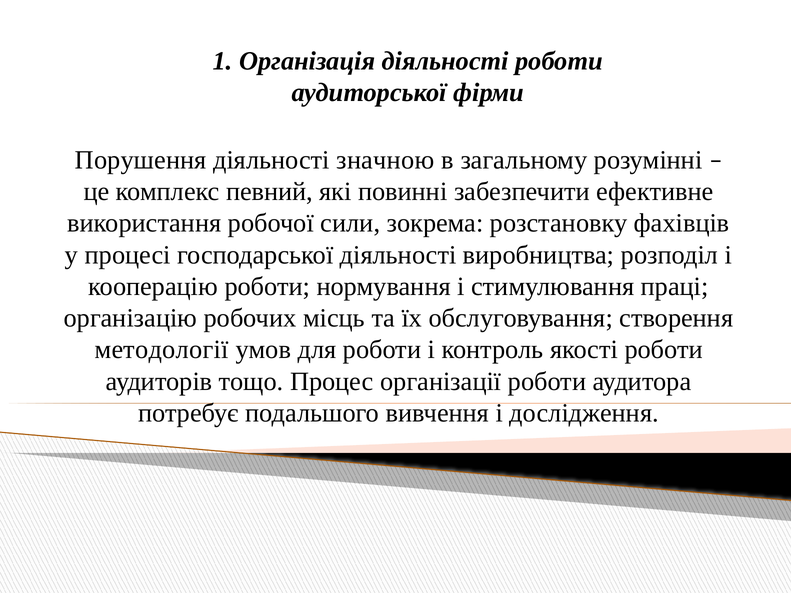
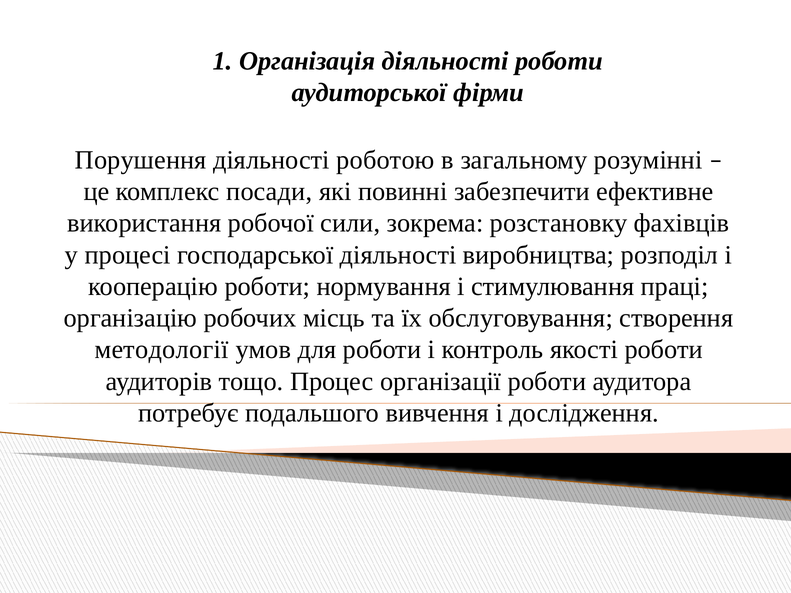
значною: значною -> роботою
певний: певний -> посади
